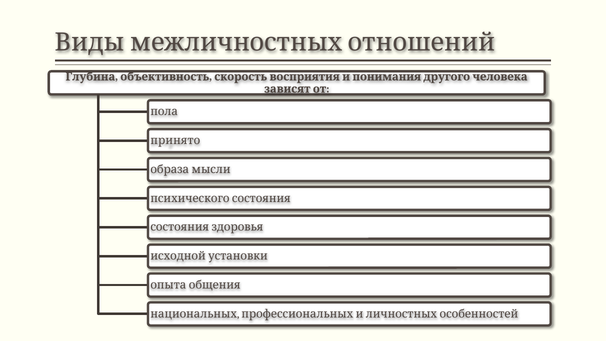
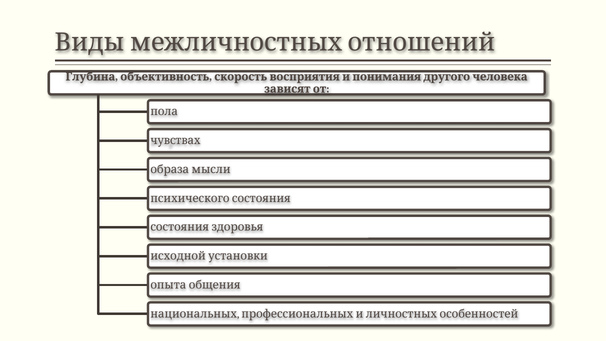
принято: принято -> чувствах
